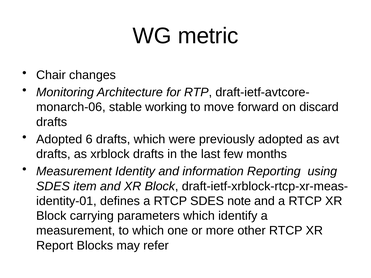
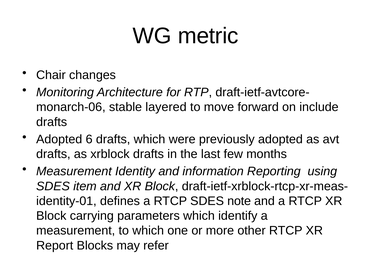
working: working -> layered
discard: discard -> include
